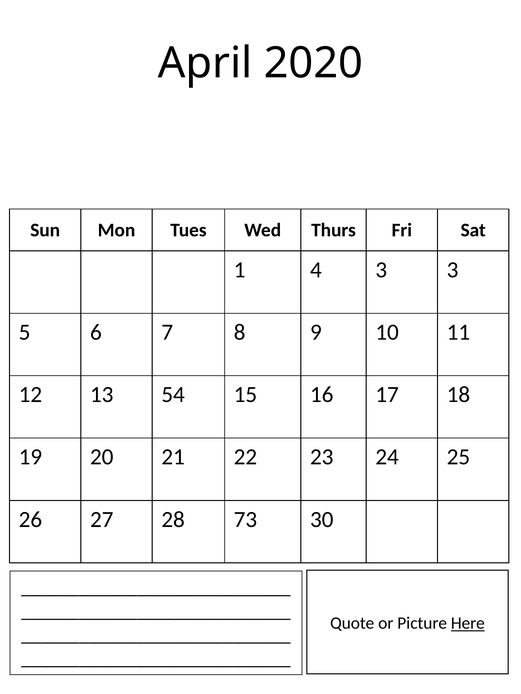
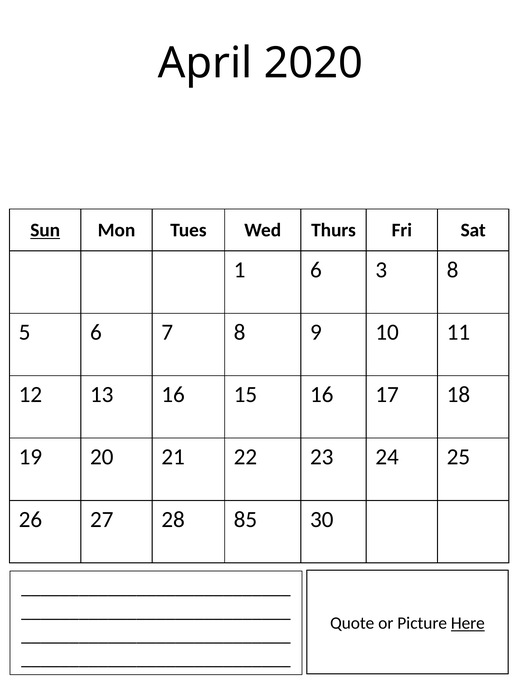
Sun underline: none -> present
1 4: 4 -> 6
3 3: 3 -> 8
13 54: 54 -> 16
73: 73 -> 85
